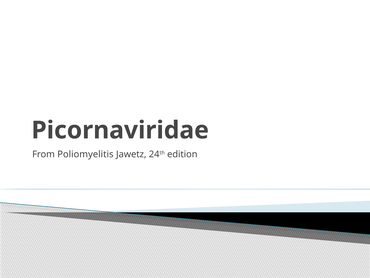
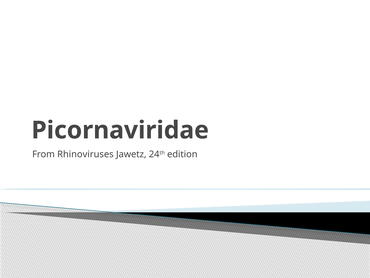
Poliomyelitis: Poliomyelitis -> Rhinoviruses
